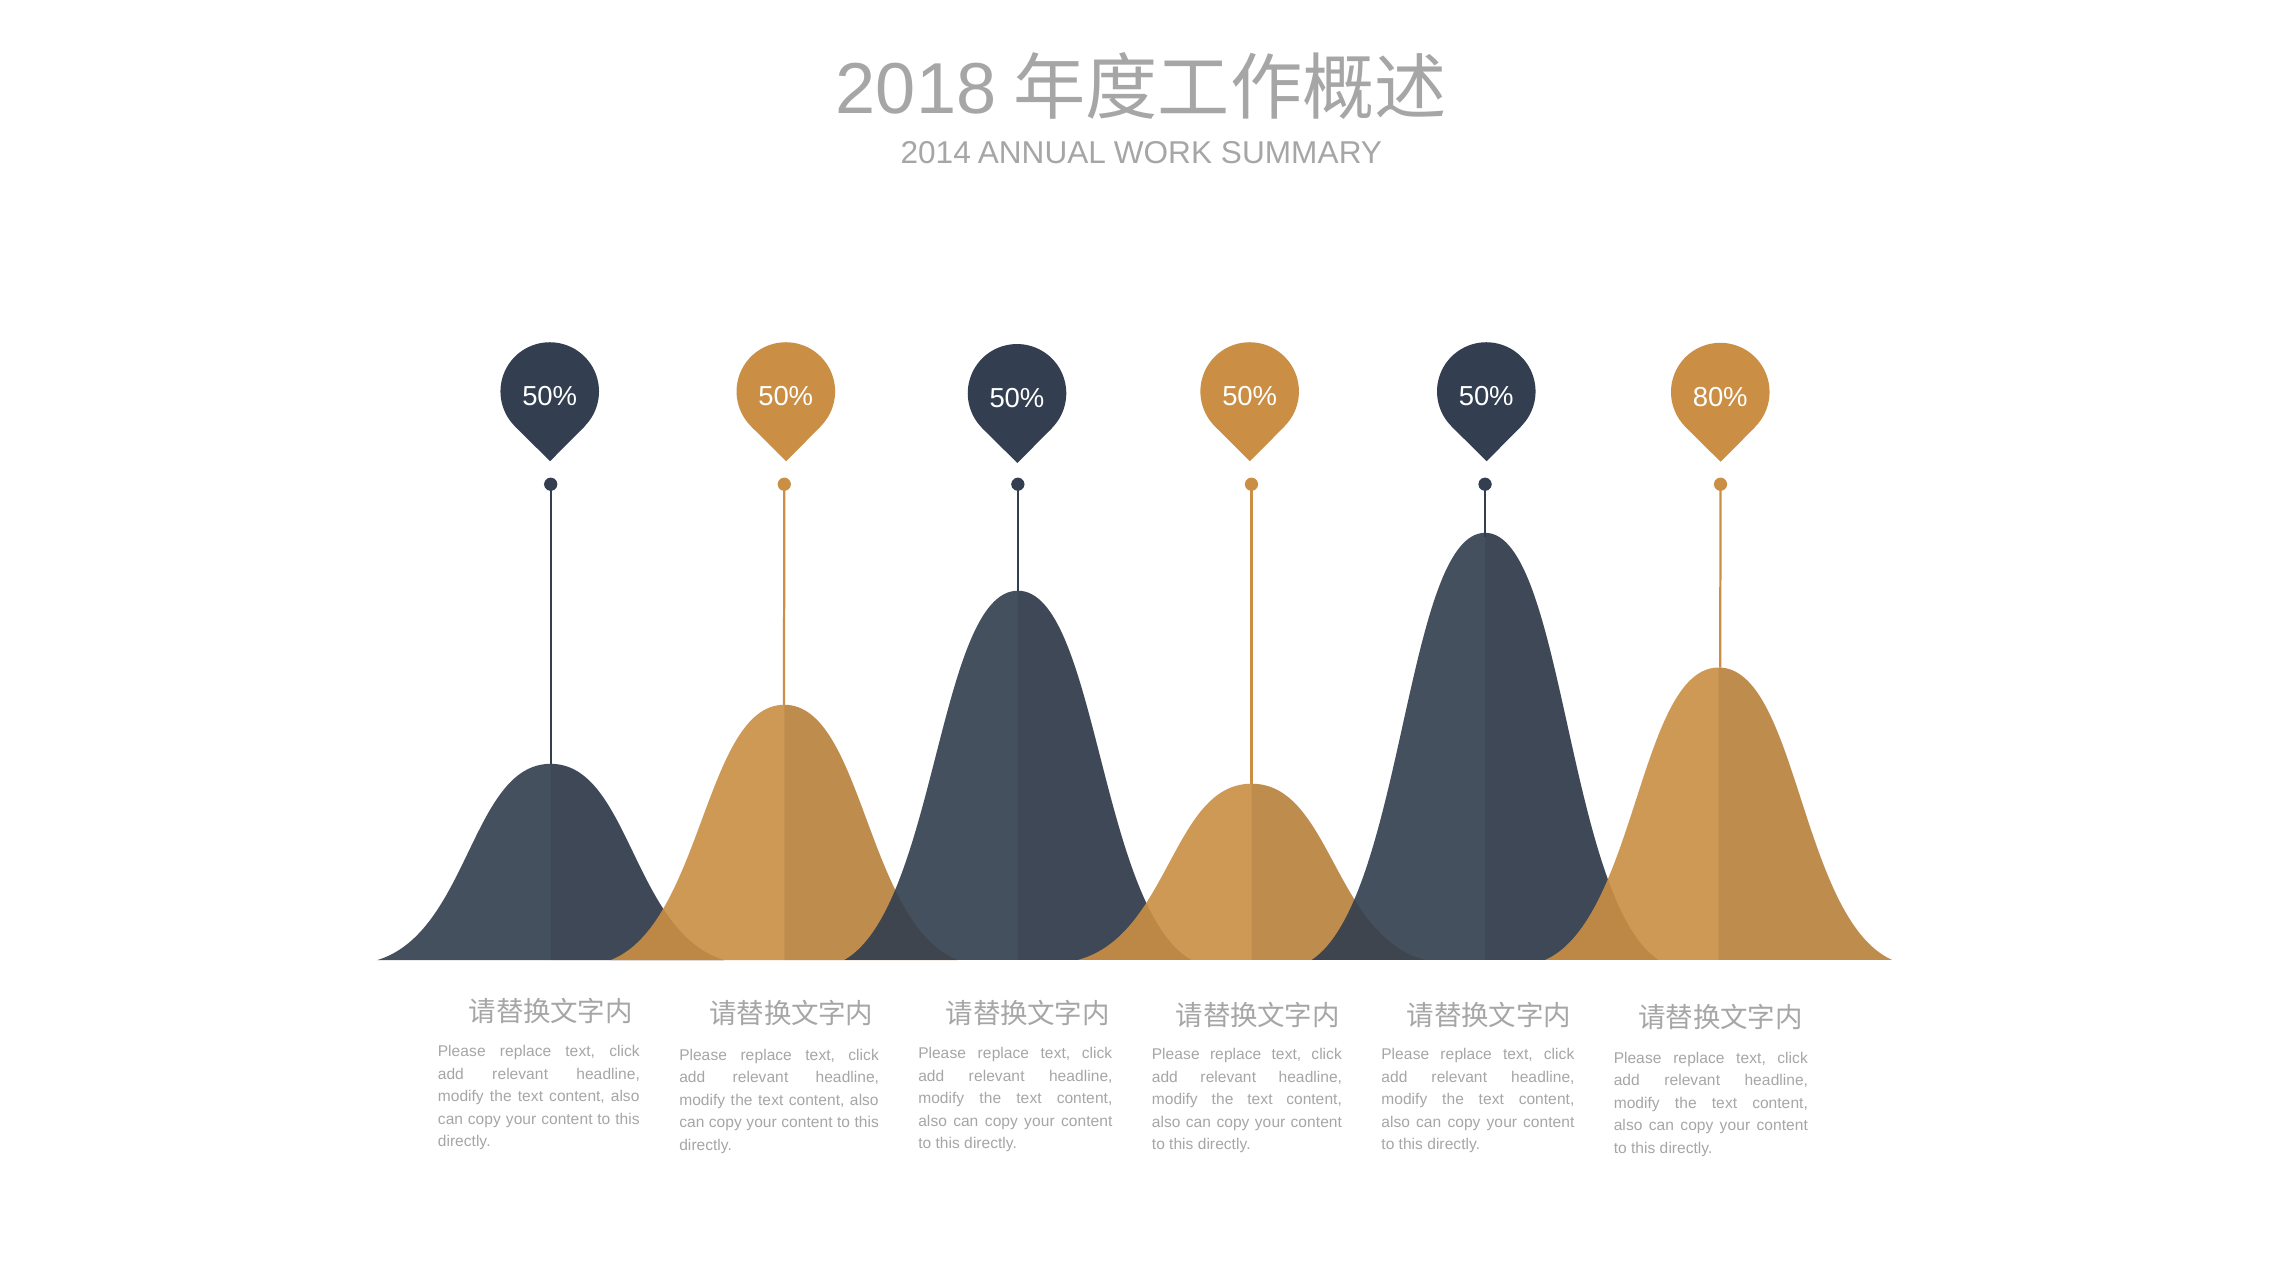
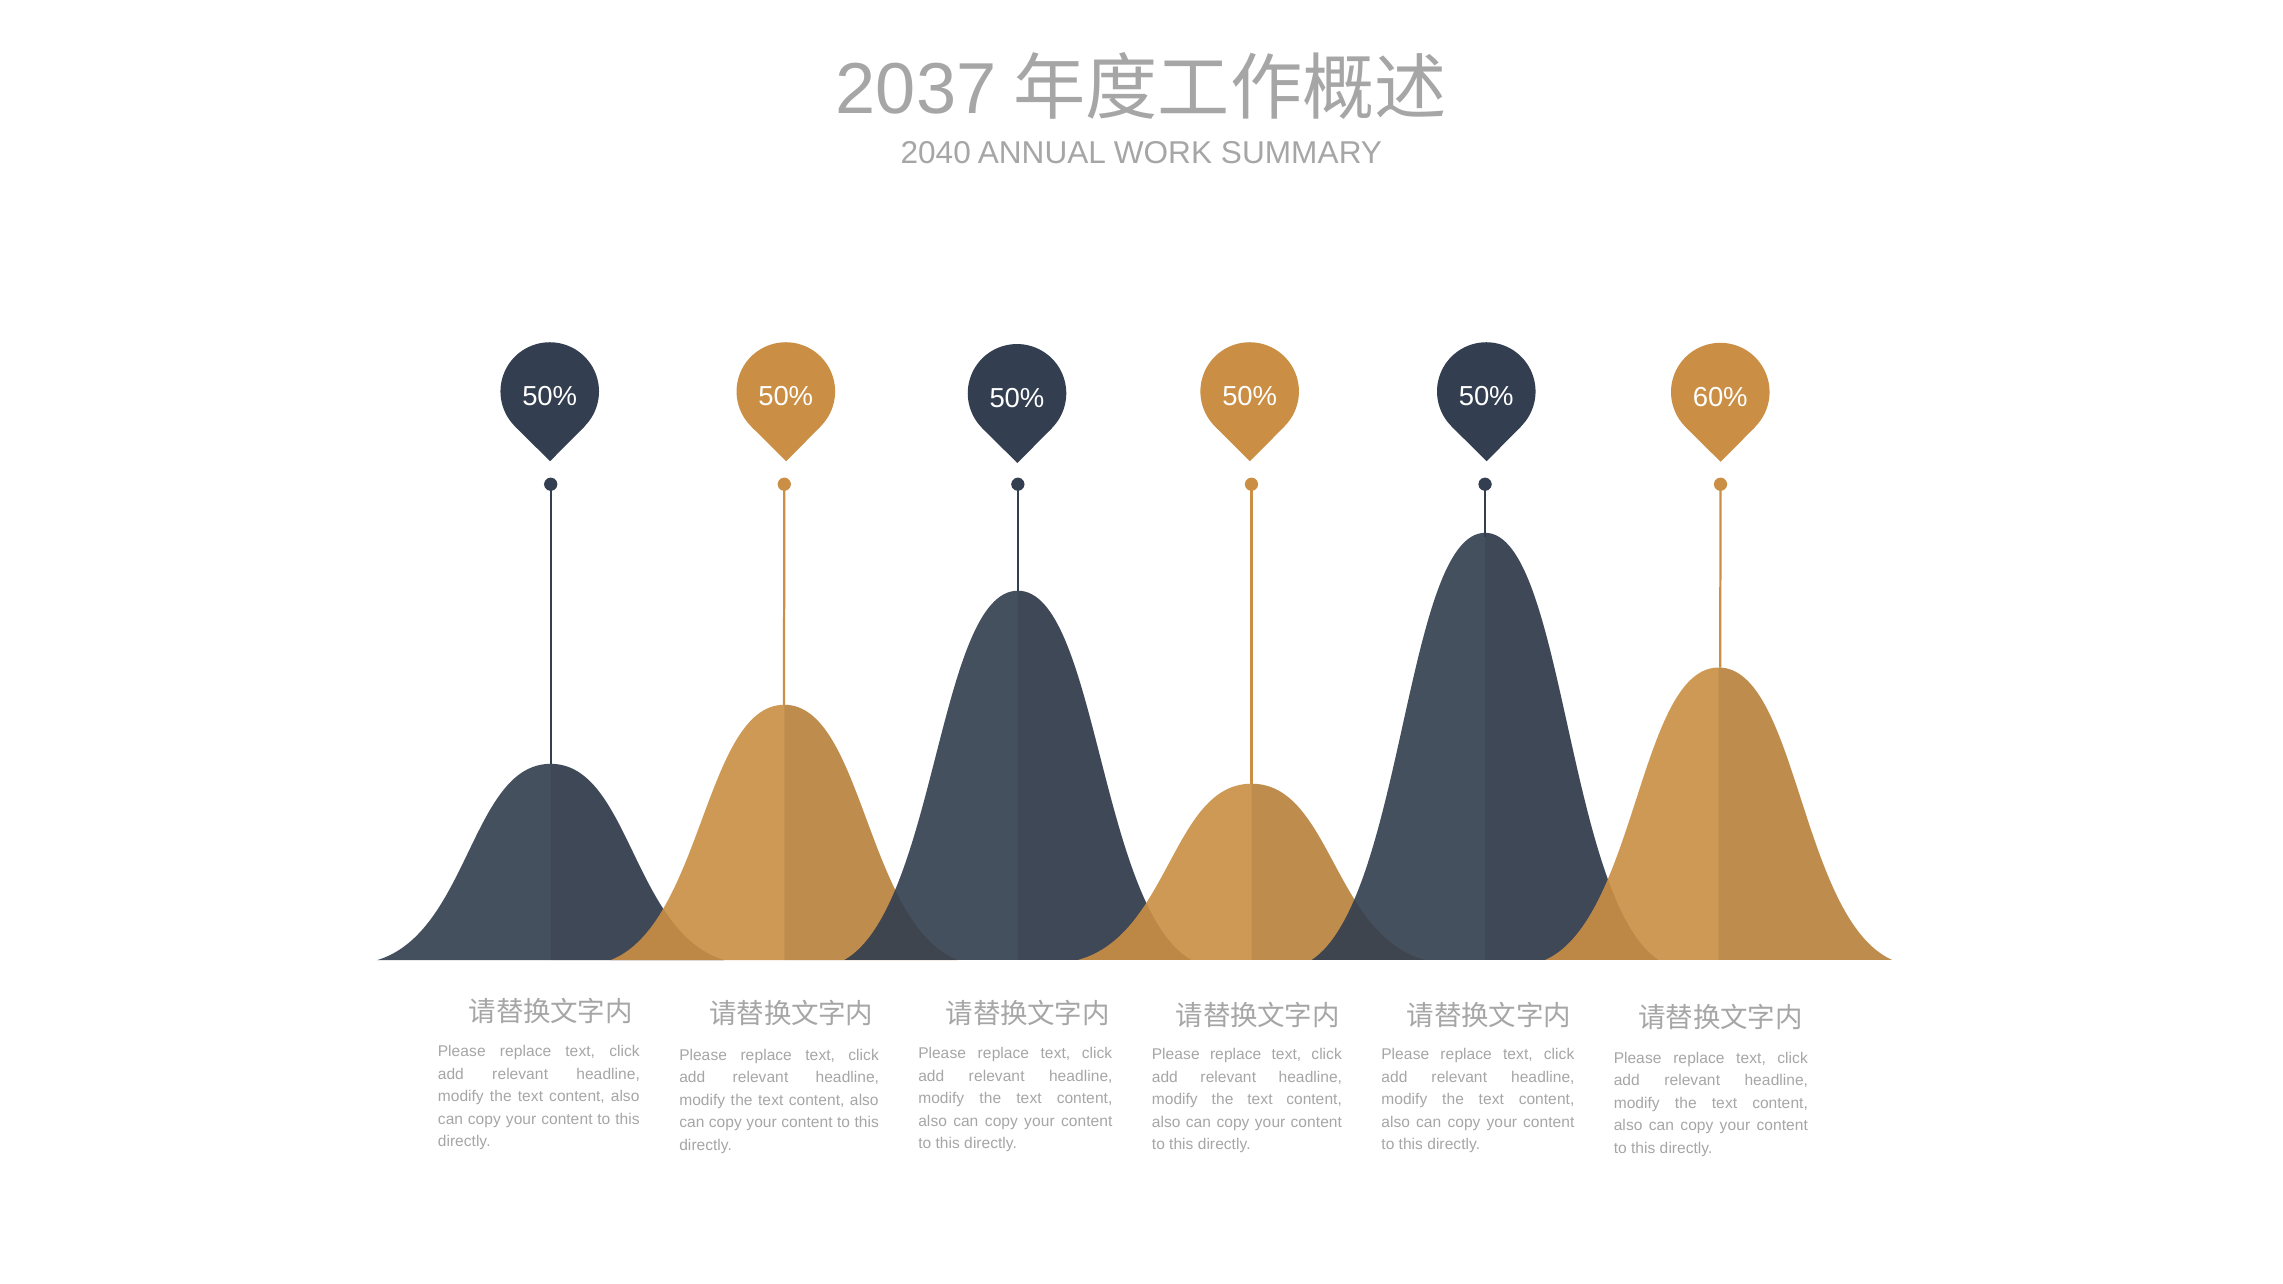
2018: 2018 -> 2037
2014: 2014 -> 2040
80%: 80% -> 60%
